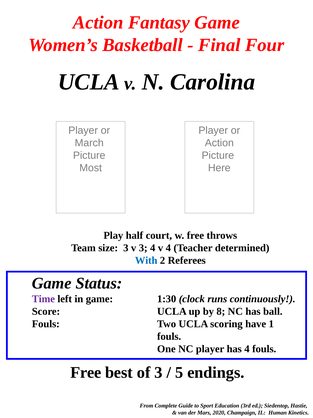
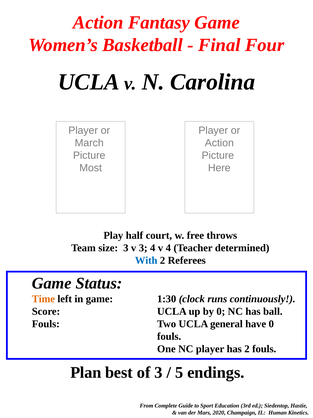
Time colour: purple -> orange
by 8: 8 -> 0
scoring: scoring -> general
have 1: 1 -> 0
has 4: 4 -> 2
Free at (86, 372): Free -> Plan
